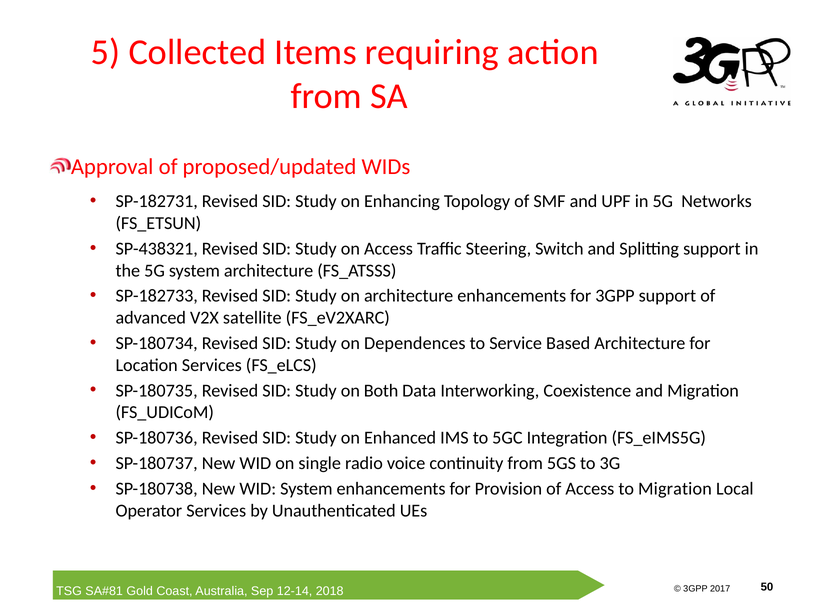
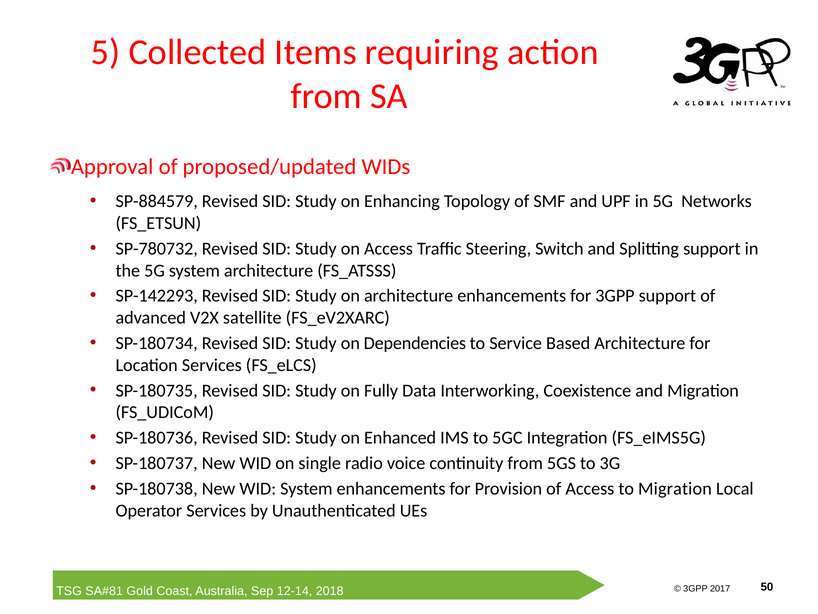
SP-182731: SP-182731 -> SP-884579
SP-438321: SP-438321 -> SP-780732
SP-182733: SP-182733 -> SP-142293
Dependences: Dependences -> Dependencies
Both: Both -> Fully
